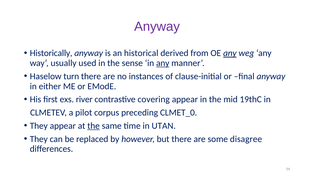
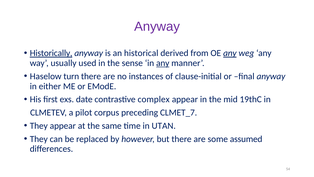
Historically underline: none -> present
river: river -> date
covering: covering -> complex
CLMET_0: CLMET_0 -> CLMET_7
the at (94, 126) underline: present -> none
disagree: disagree -> assumed
